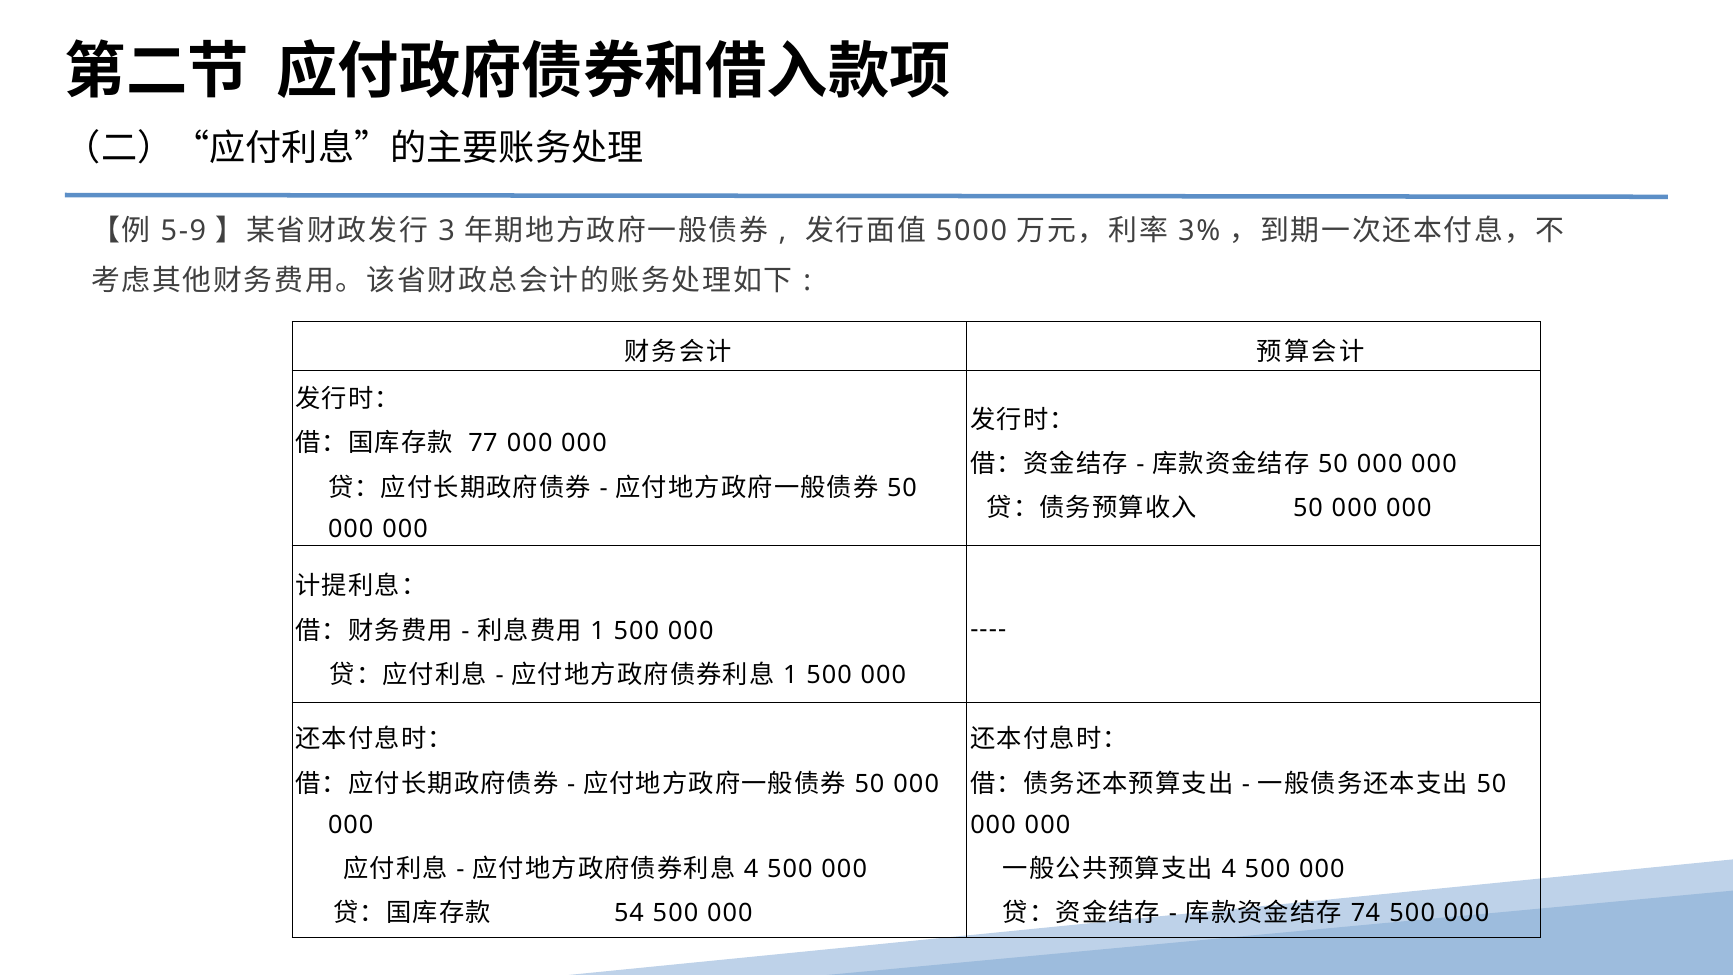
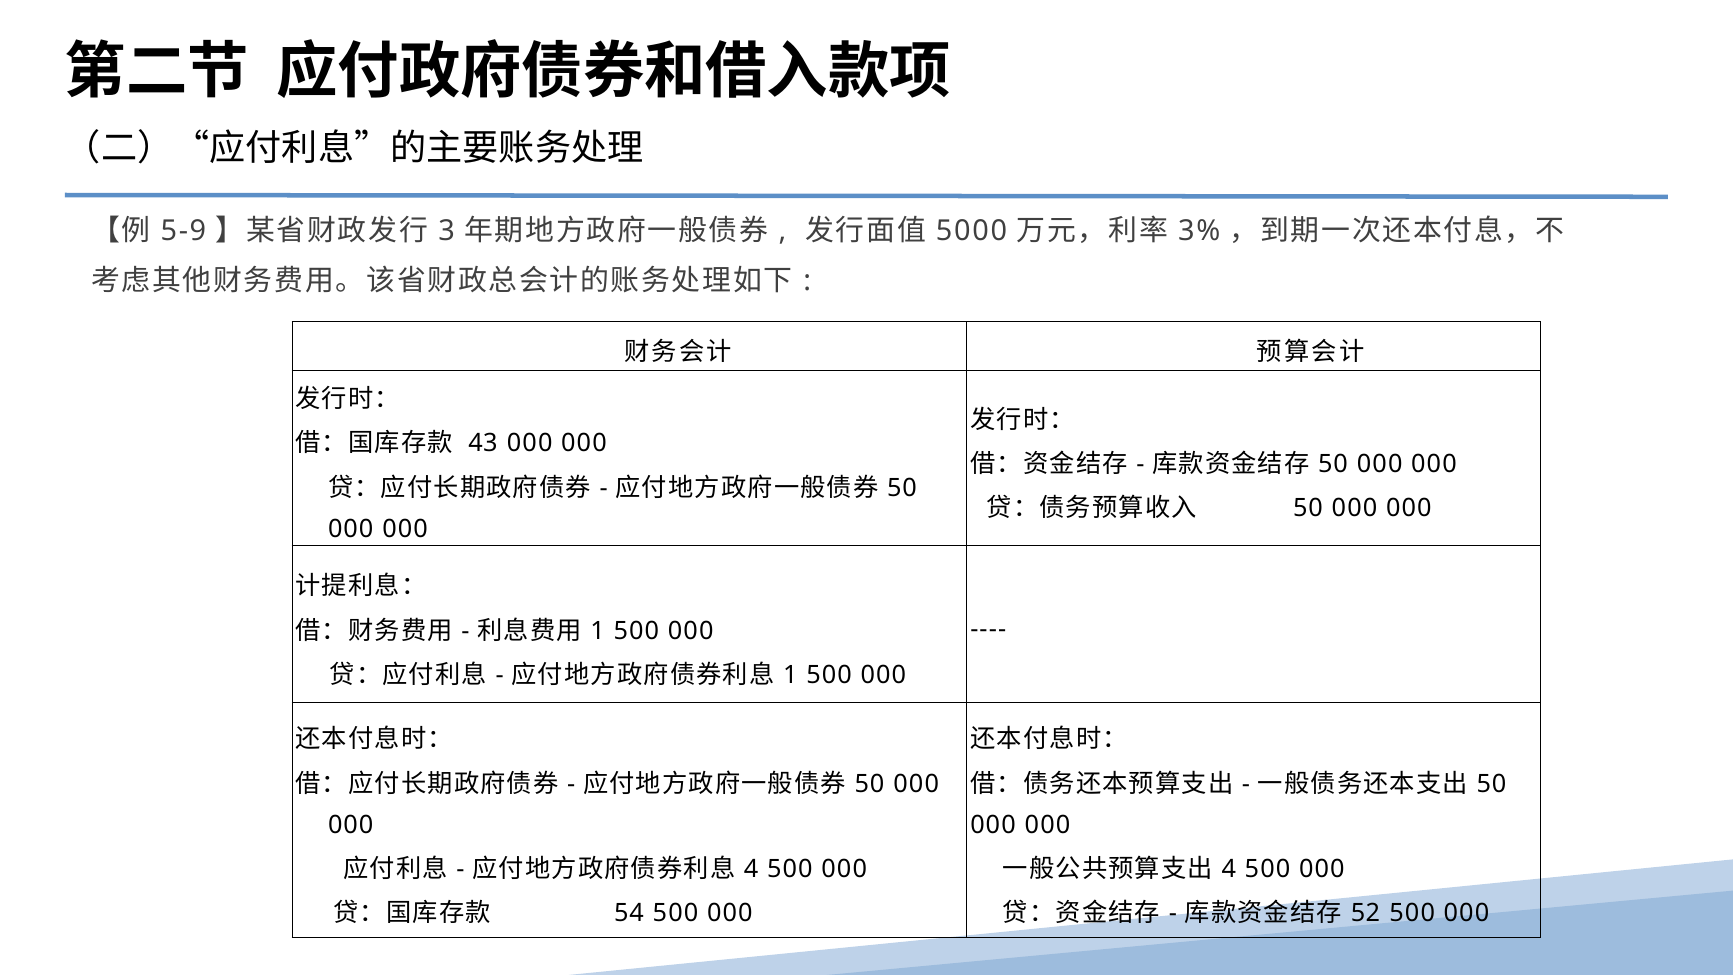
77: 77 -> 43
74: 74 -> 52
